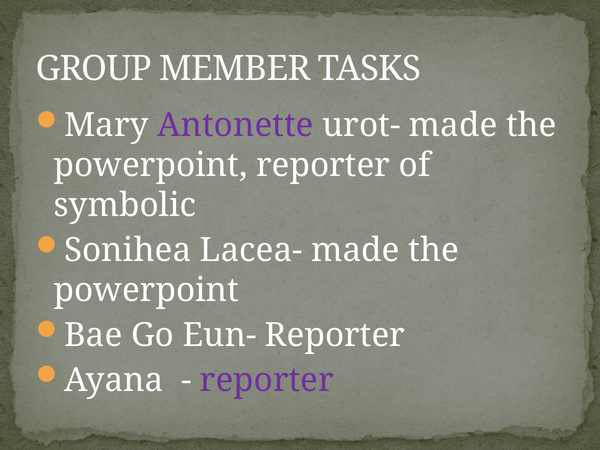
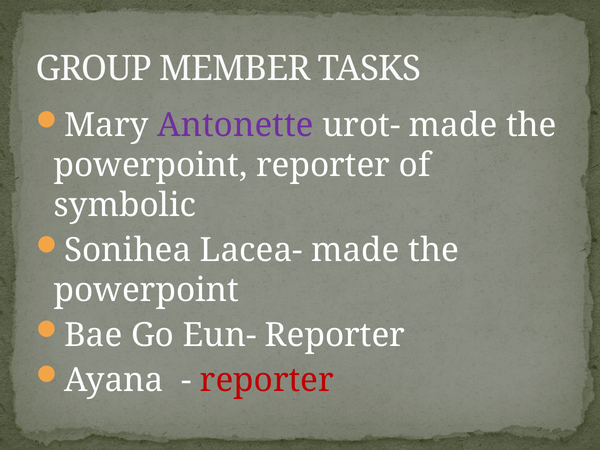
reporter at (267, 380) colour: purple -> red
